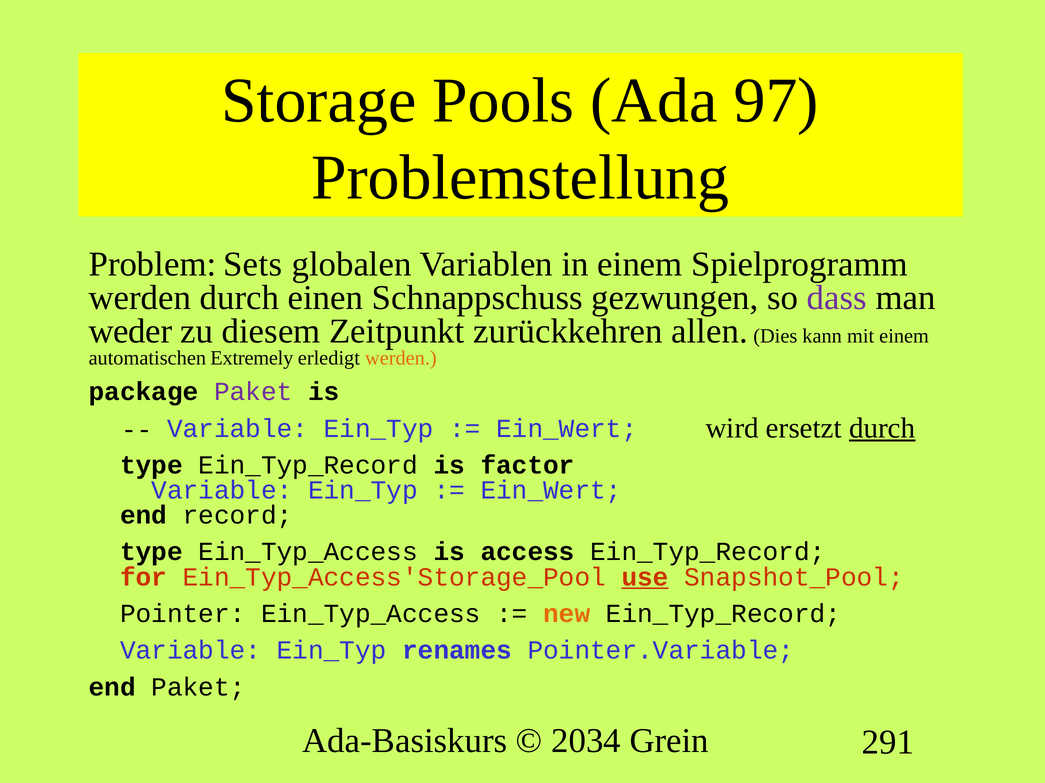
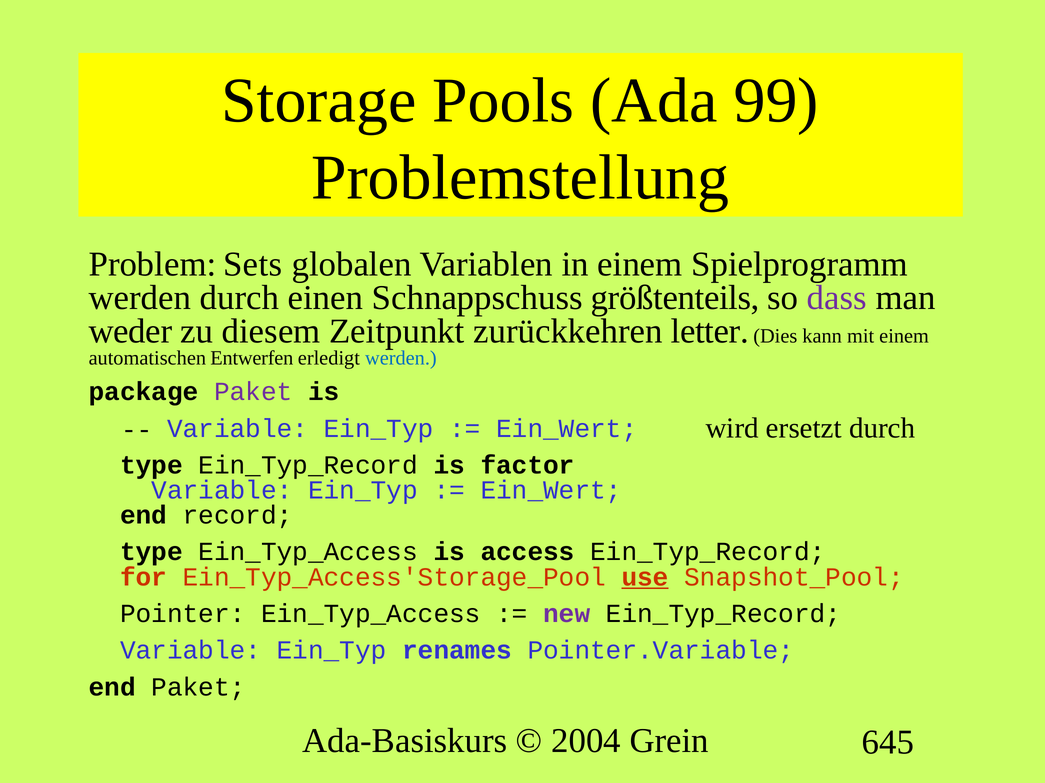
97: 97 -> 99
gezwungen: gezwungen -> größtenteils
allen: allen -> letter
Extremely: Extremely -> Entwerfen
werden at (401, 358) colour: orange -> blue
durch at (882, 428) underline: present -> none
new colour: orange -> purple
2034: 2034 -> 2004
291: 291 -> 645
